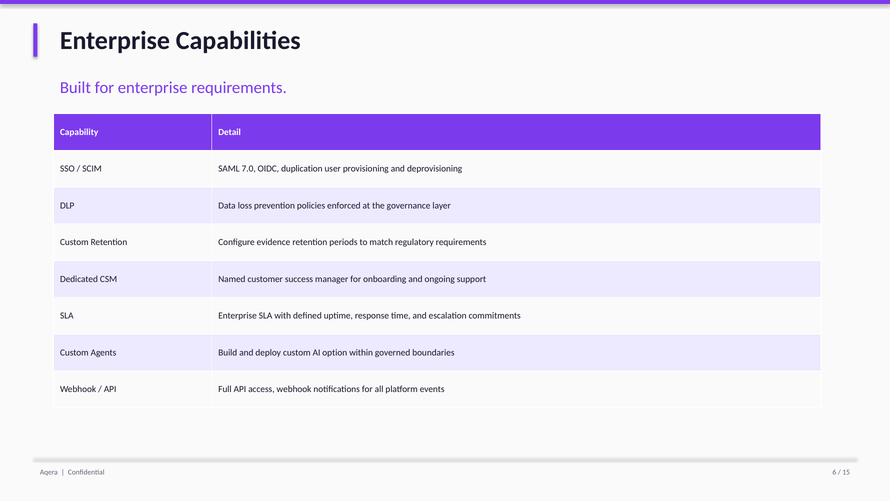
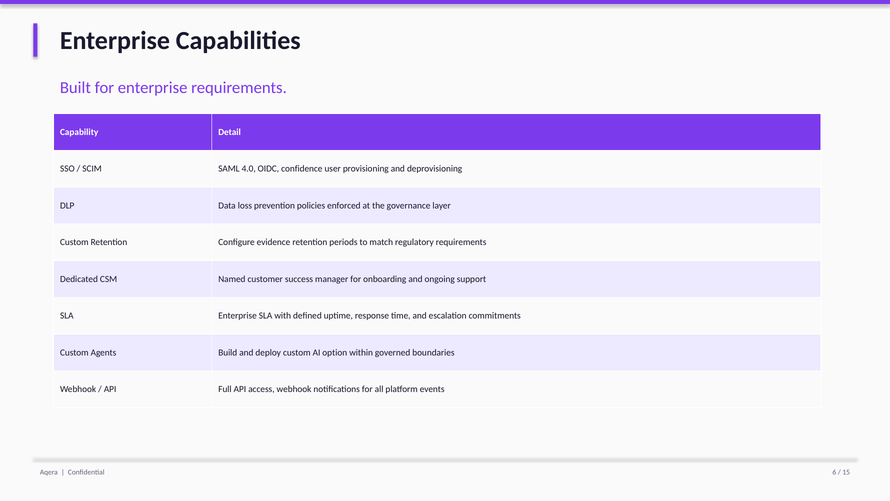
7.0: 7.0 -> 4.0
duplication: duplication -> confidence
